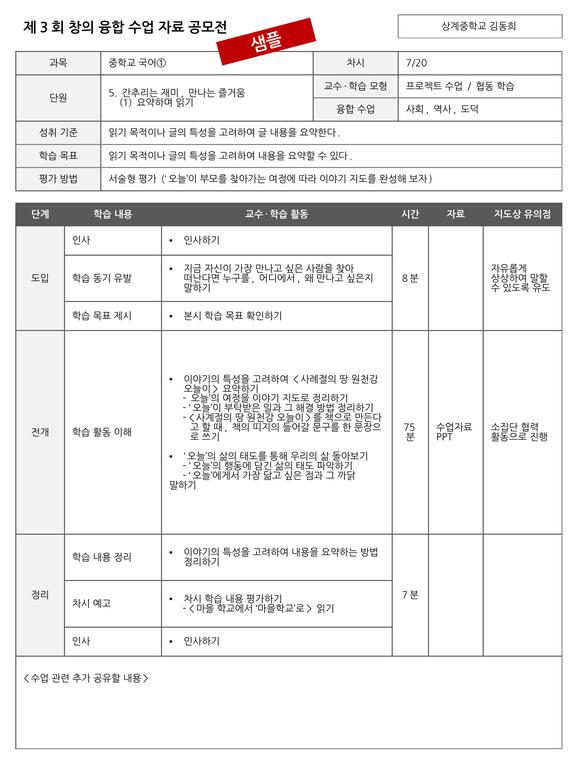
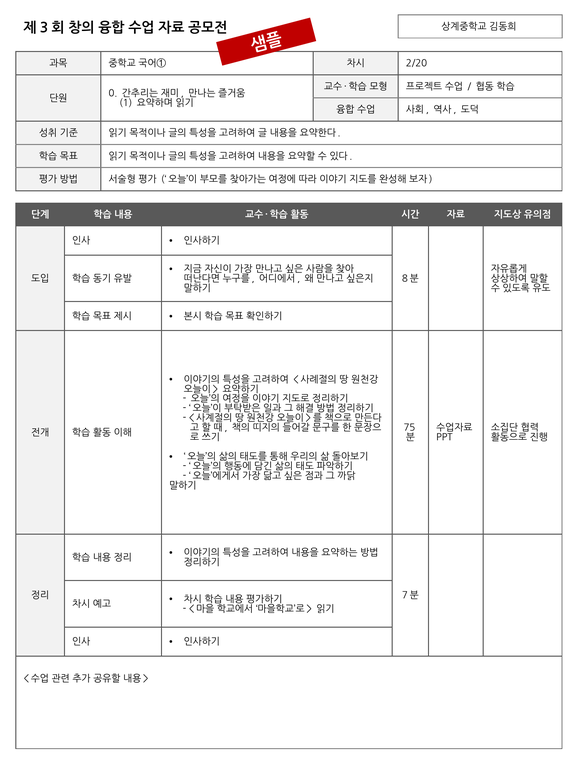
7/20: 7/20 -> 2/20
5: 5 -> 0
